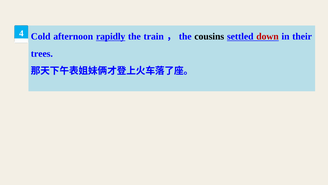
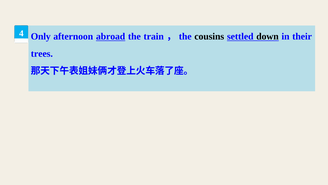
Cold: Cold -> Only
rapidly: rapidly -> abroad
down colour: red -> black
